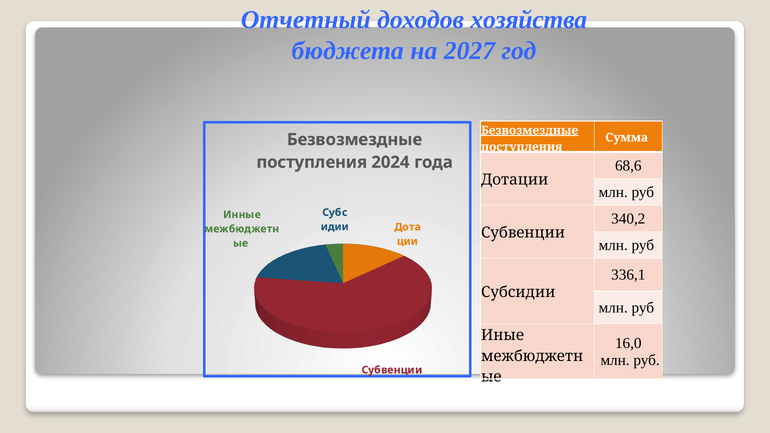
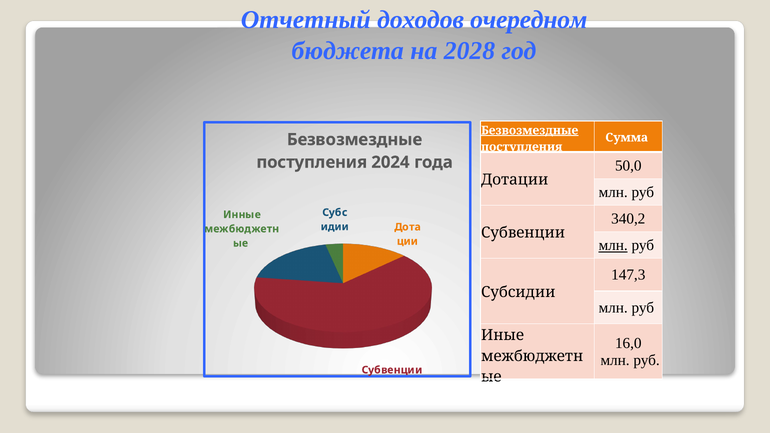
хозяйства: хозяйства -> очередном
2027: 2027 -> 2028
68,6: 68,6 -> 50,0
млн at (613, 245) underline: none -> present
336,1: 336,1 -> 147,3
